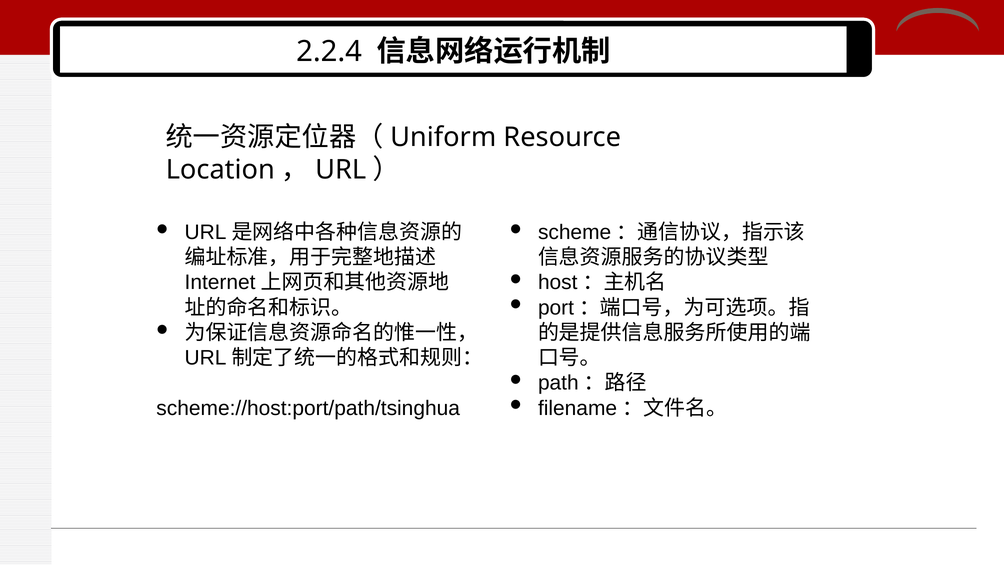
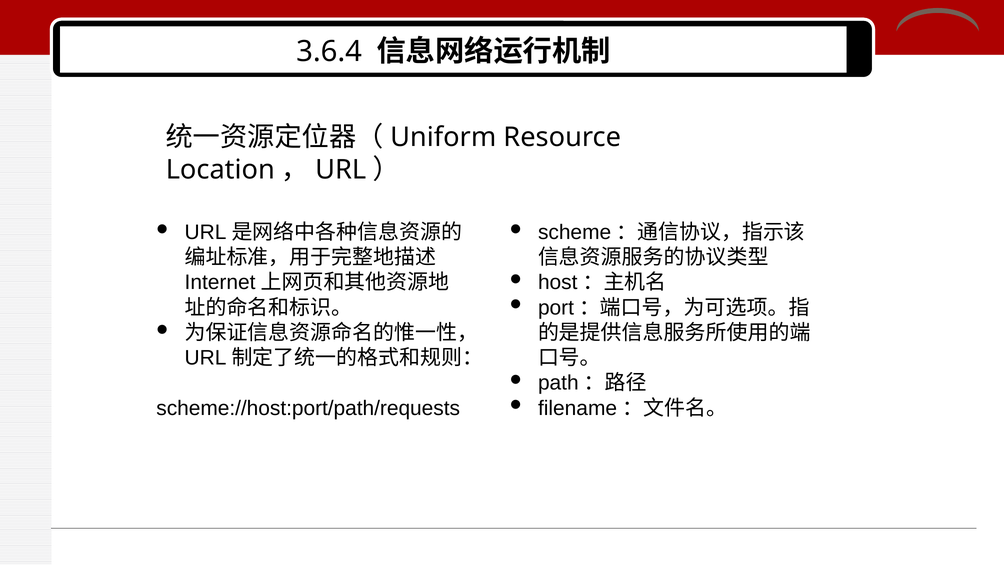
2.2.4: 2.2.4 -> 3.6.4
scheme://host:port/path/tsinghua: scheme://host:port/path/tsinghua -> scheme://host:port/path/requests
